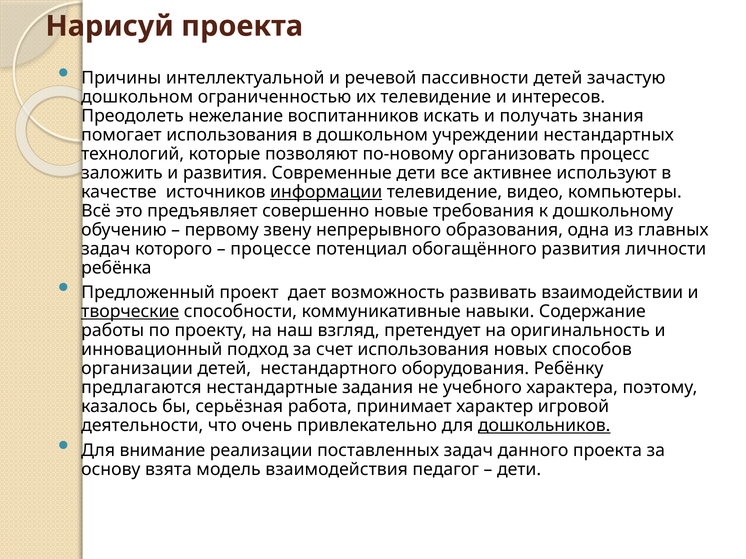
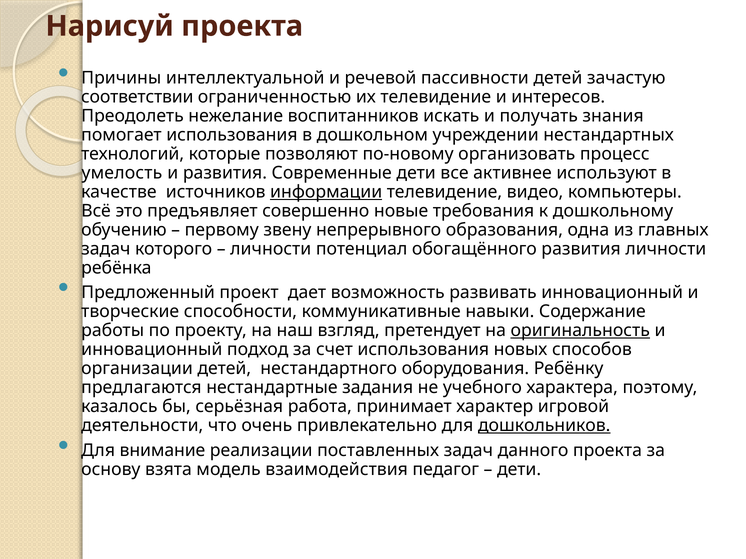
дошкольном at (137, 97): дошкольном -> соответствии
заложить: заложить -> умелость
процессе at (271, 249): процессе -> личности
развивать взаимодействии: взаимодействии -> инновационный
творческие underline: present -> none
оригинальность underline: none -> present
